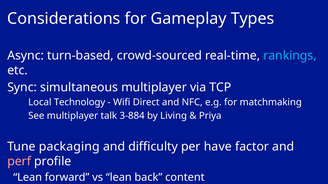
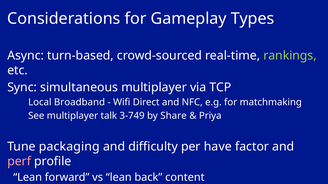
rankings colour: light blue -> light green
Technology: Technology -> Broadband
3-884: 3-884 -> 3-749
Living: Living -> Share
